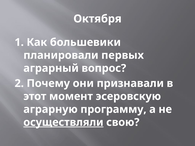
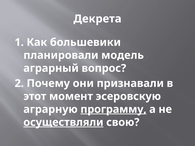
Октября: Октября -> Декрета
первых: первых -> модель
программу underline: none -> present
